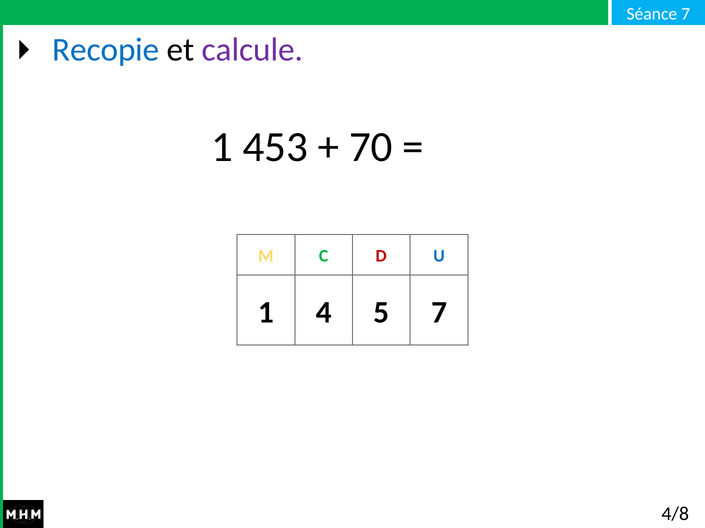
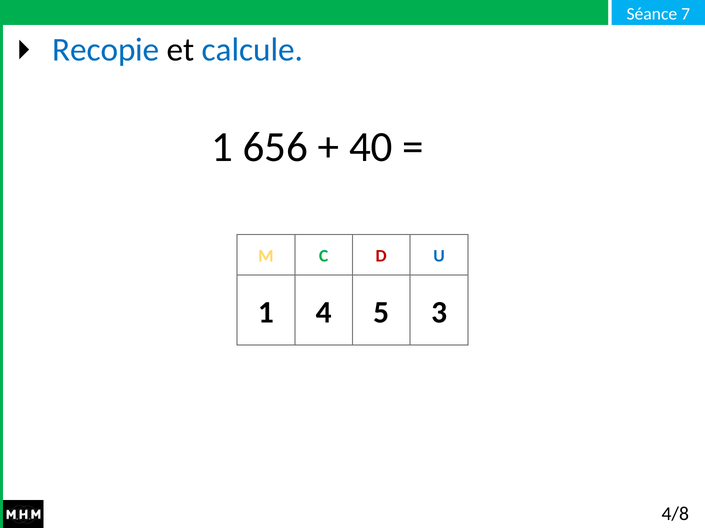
calcule colour: purple -> blue
453: 453 -> 656
70: 70 -> 40
5 7: 7 -> 3
